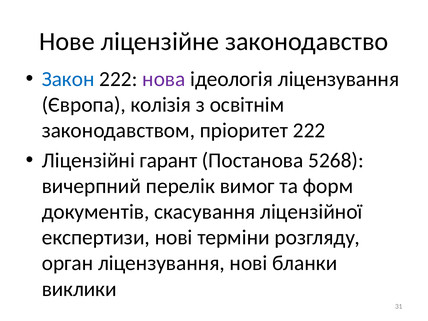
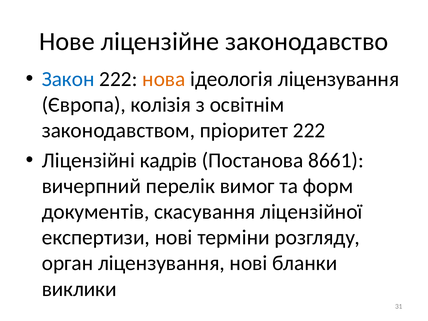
нова colour: purple -> orange
гарант: гарант -> кадрів
5268: 5268 -> 8661
